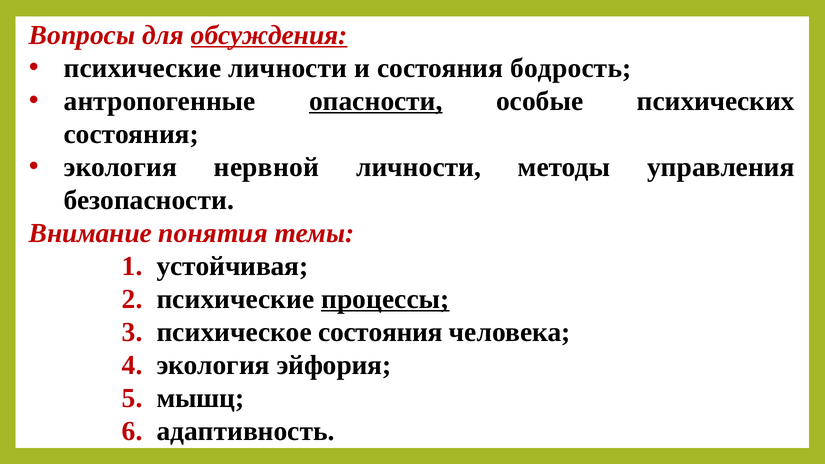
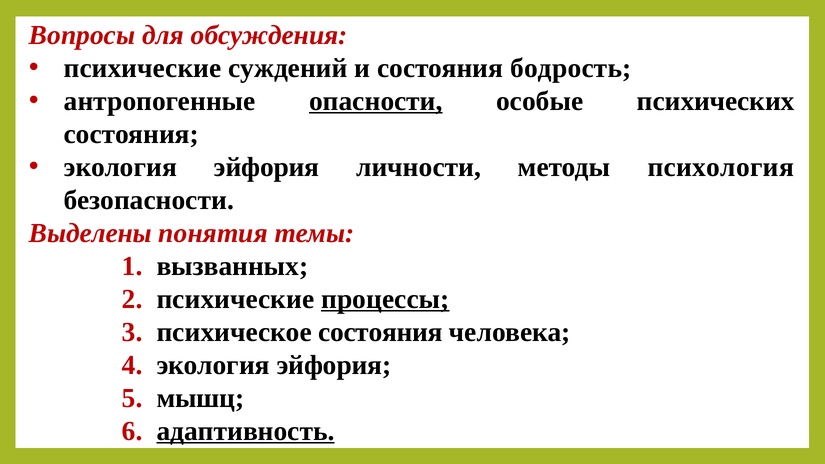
обсуждения underline: present -> none
психические личности: личности -> суждений
нервной at (266, 167): нервной -> эйфория
управления: управления -> психология
Внимание: Внимание -> Выделены
устойчивая: устойчивая -> вызванных
адаптивность underline: none -> present
